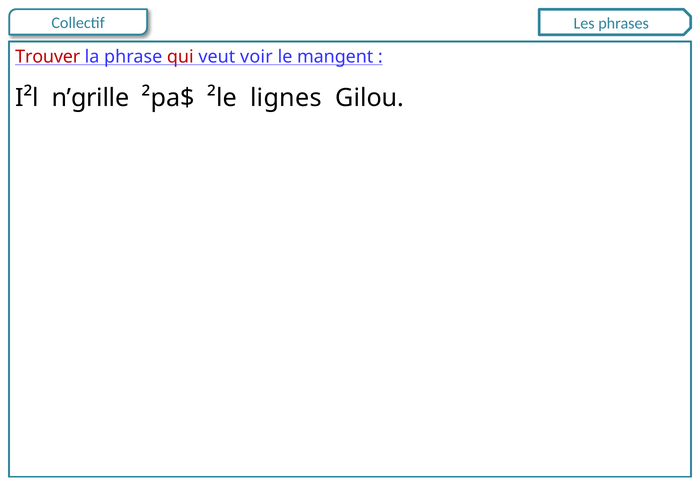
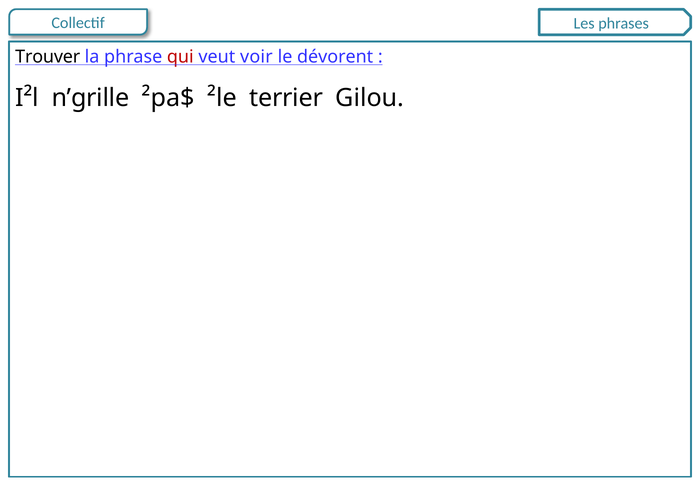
Trouver colour: red -> black
mangent: mangent -> dévorent
lignes: lignes -> terrier
